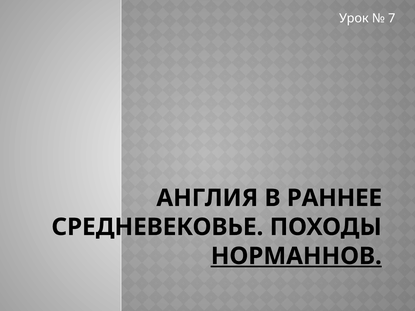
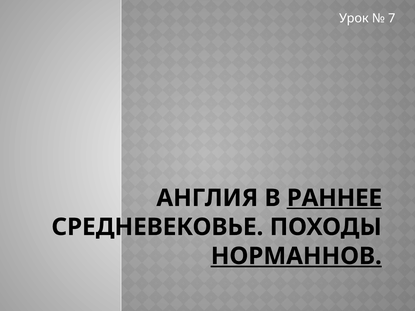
РАННЕЕ underline: none -> present
